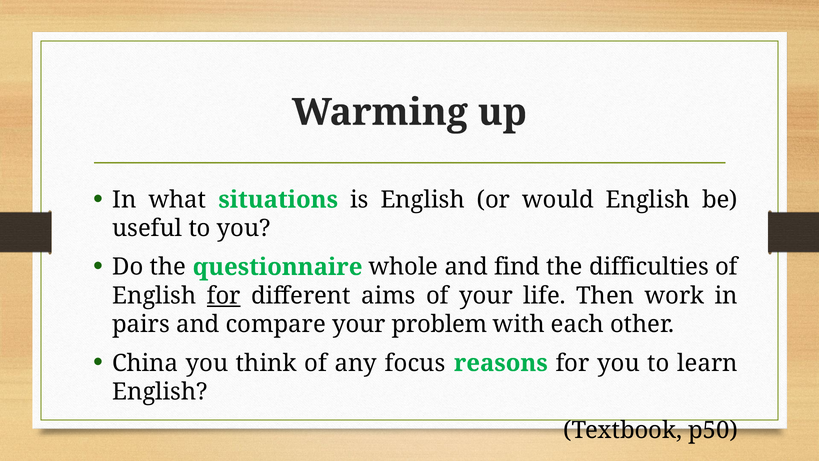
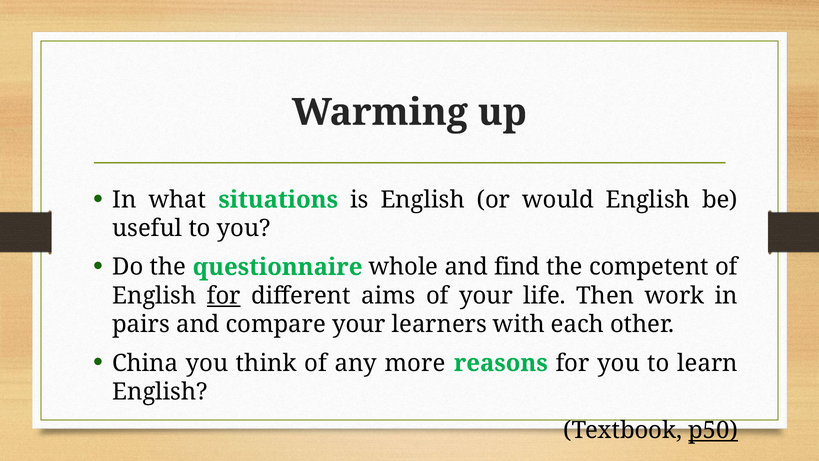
difficulties: difficulties -> competent
problem: problem -> learners
focus: focus -> more
p50 underline: none -> present
